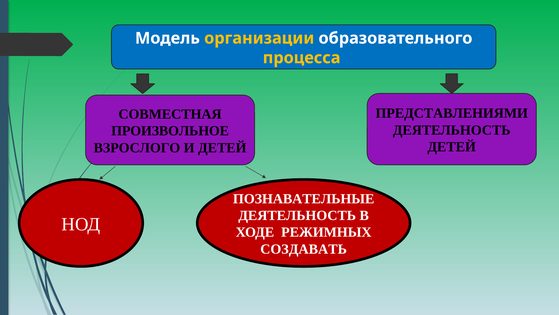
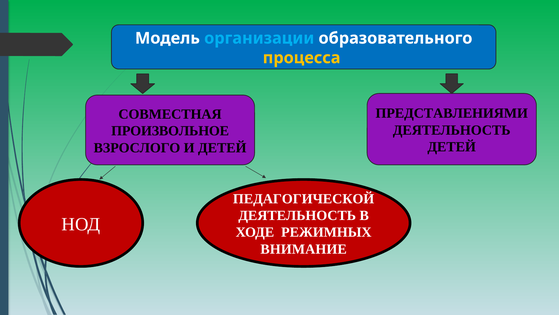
организации colour: yellow -> light blue
ПОЗНАВАТЕЛЬНЫЕ: ПОЗНАВАТЕЛЬНЫЕ -> ПЕДАГОГИЧЕСКОЙ
СОЗДАВАТЬ: СОЗДАВАТЬ -> ВНИМАНИЕ
